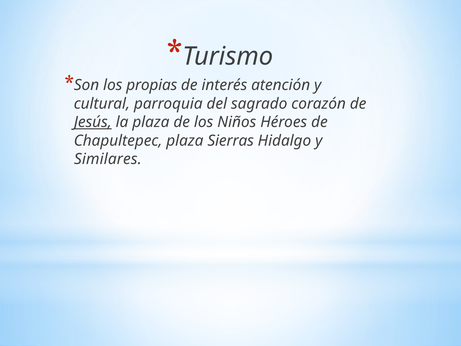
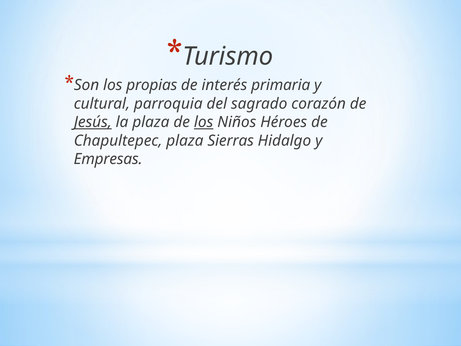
atención: atención -> primaria
los at (204, 122) underline: none -> present
Similares: Similares -> Empresas
